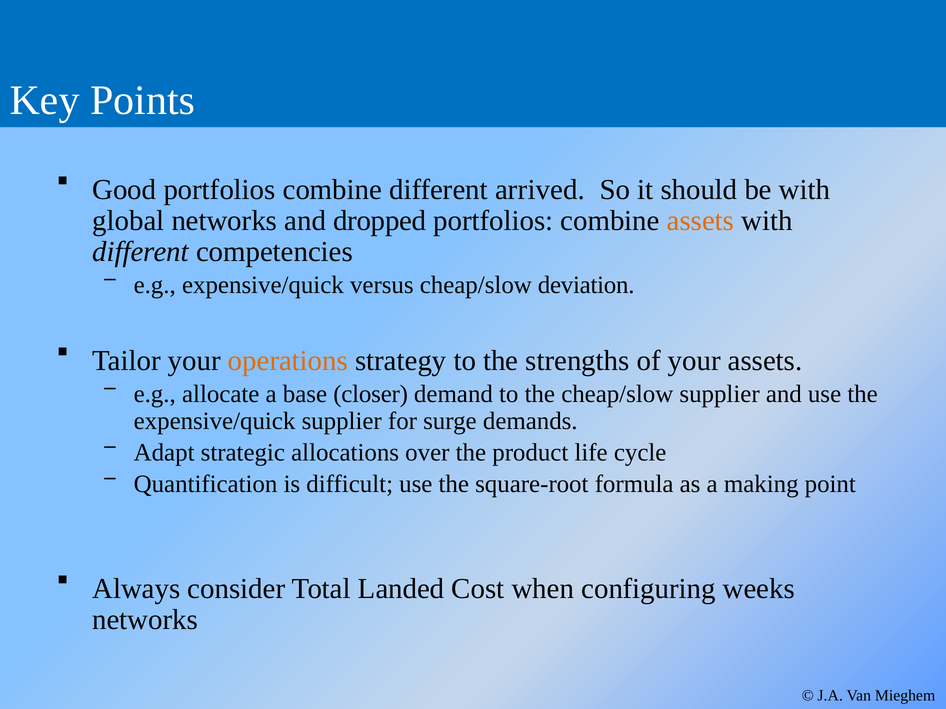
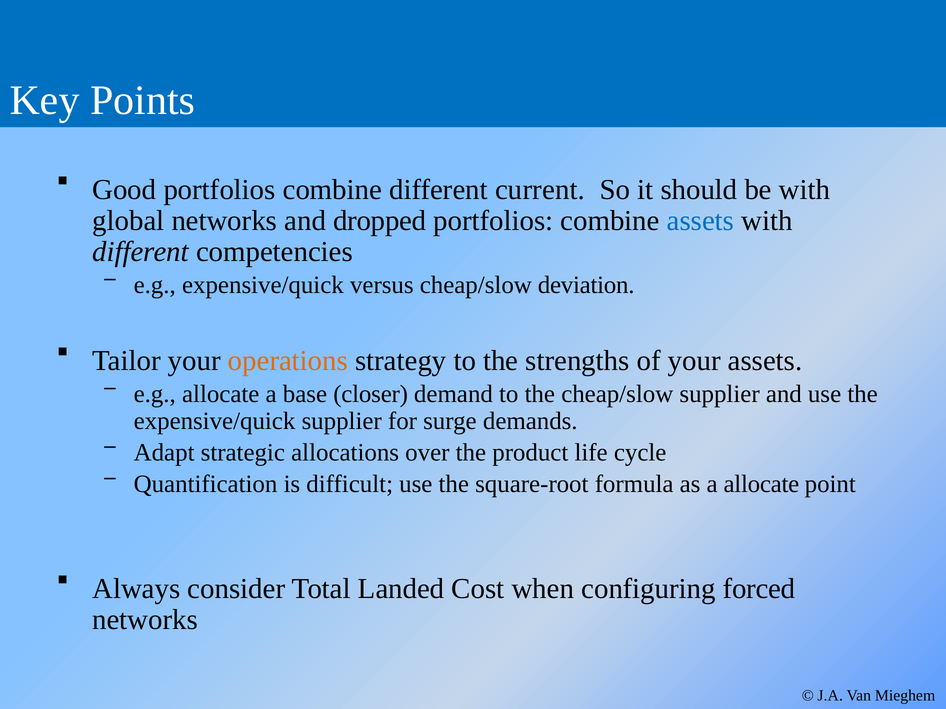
arrived: arrived -> current
assets at (701, 221) colour: orange -> blue
a making: making -> allocate
weeks: weeks -> forced
